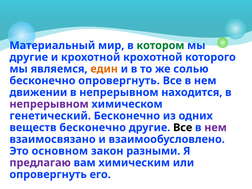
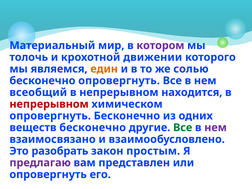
котором colour: green -> purple
другие at (29, 57): другие -> толочь
крохотной крохотной: крохотной -> движении
движении: движении -> всеобщий
непрерывном at (49, 104) colour: purple -> red
генетический at (50, 116): генетический -> опровергнуть
Все at (183, 128) colour: black -> green
основном: основном -> разобрать
разными: разными -> простым
химическим: химическим -> представлен
